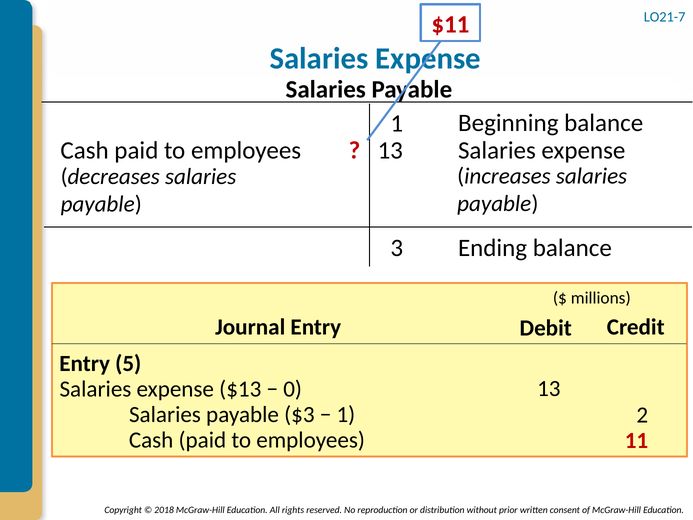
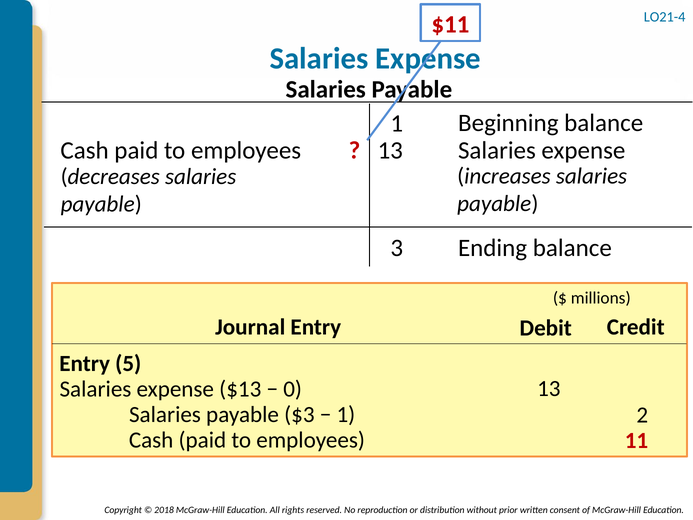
LO21-7: LO21-7 -> LO21-4
